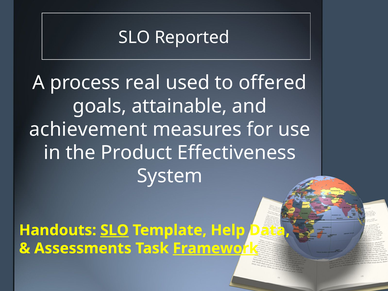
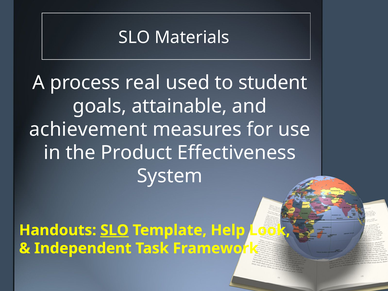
Reported: Reported -> Materials
offered: offered -> student
Data: Data -> Look
Assessments: Assessments -> Independent
Framework underline: present -> none
